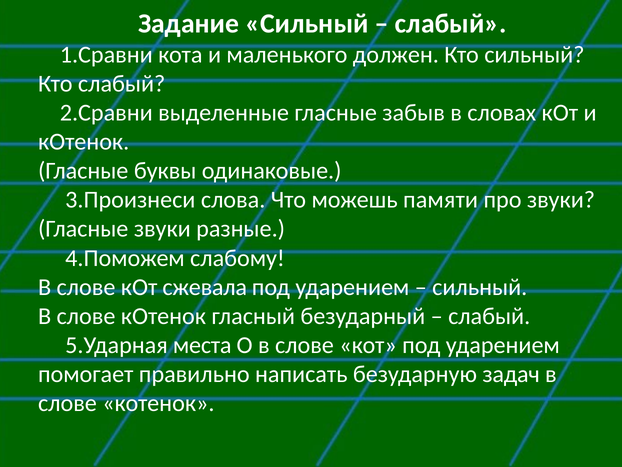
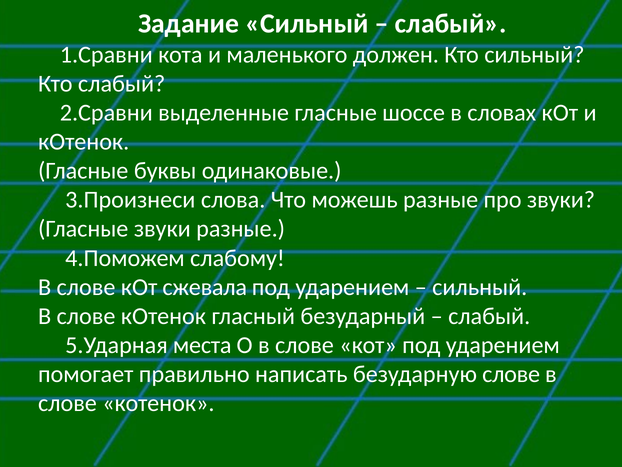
забыв: забыв -> шоссе
можешь памяти: памяти -> разные
безударную задач: задач -> слове
